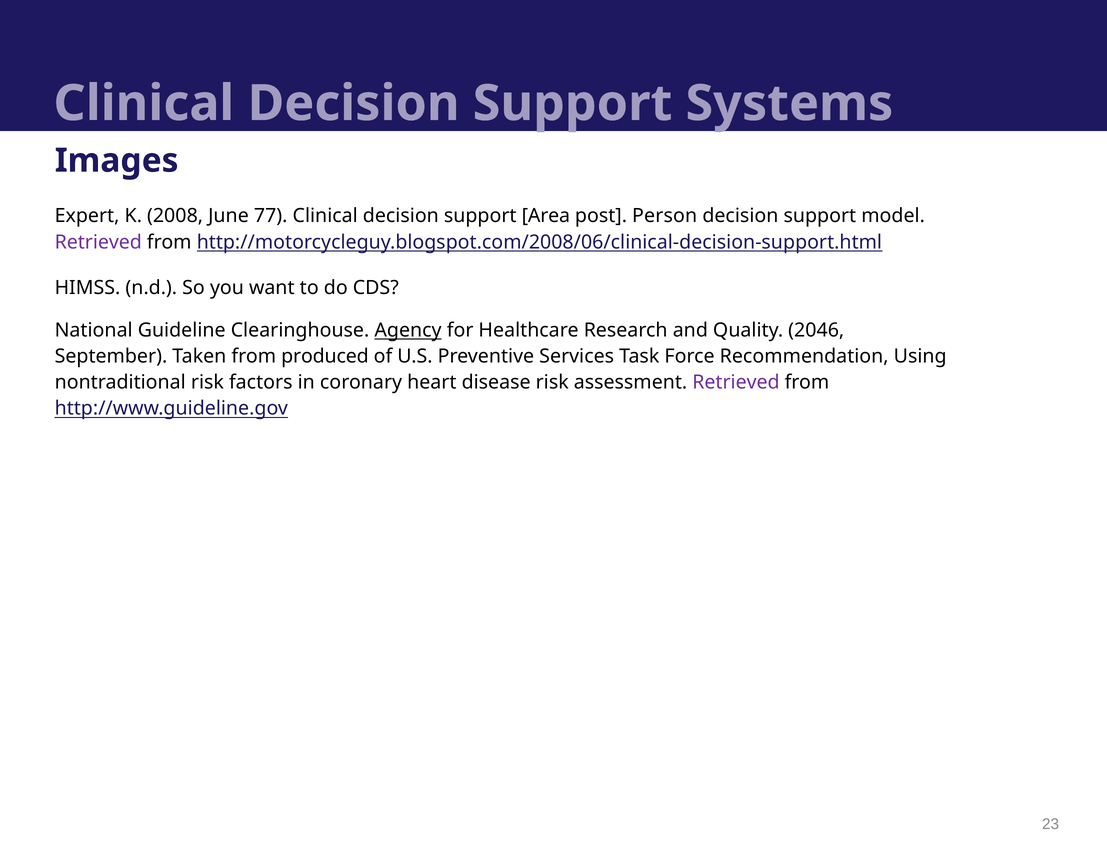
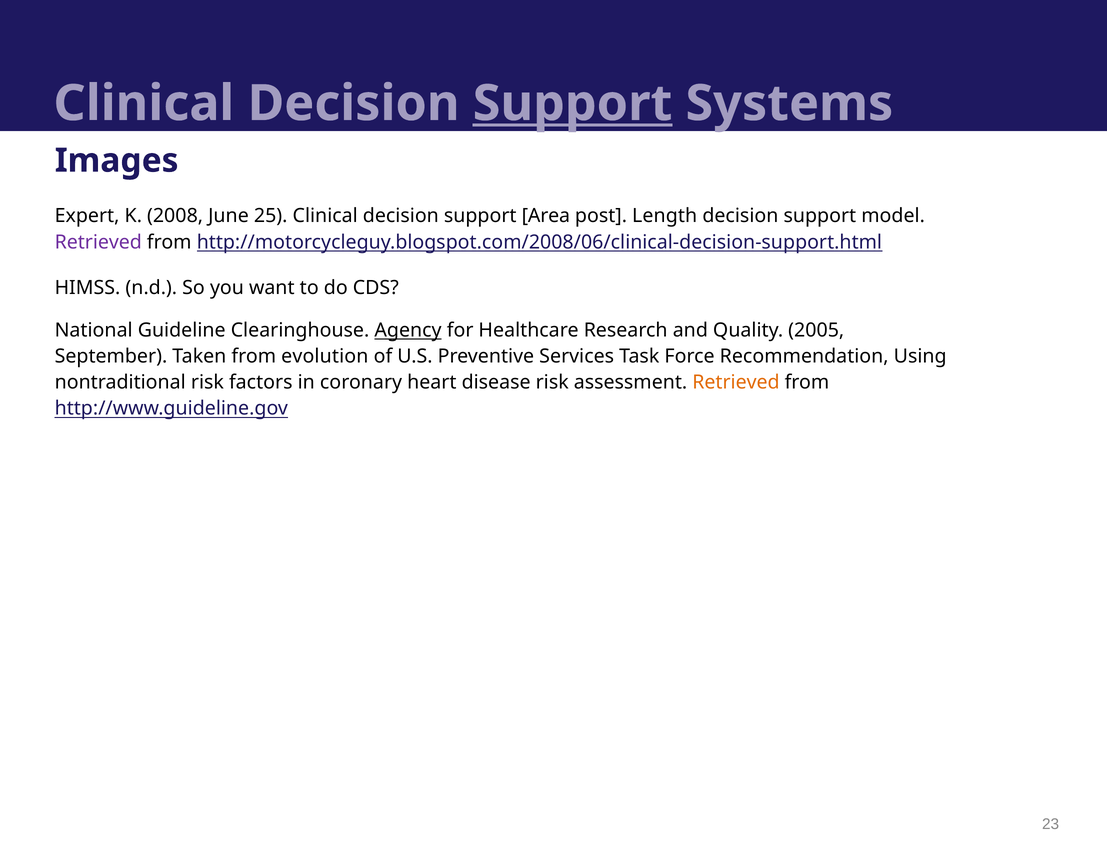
Support at (573, 103) underline: none -> present
77: 77 -> 25
Person: Person -> Length
2046: 2046 -> 2005
produced: produced -> evolution
Retrieved at (736, 382) colour: purple -> orange
